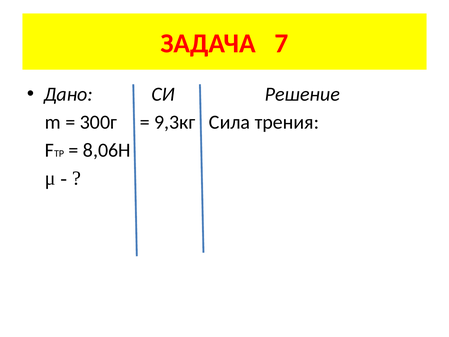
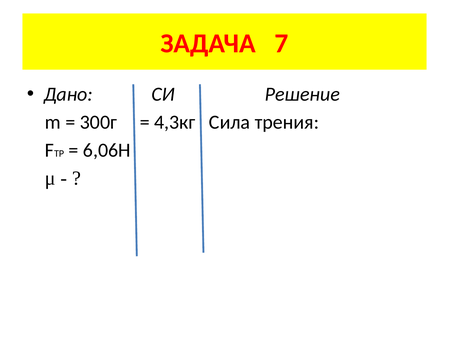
9,3кг: 9,3кг -> 4,3кг
8,06H: 8,06H -> 6,06H
